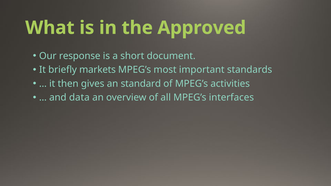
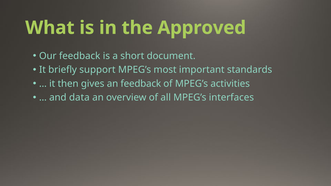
Our response: response -> feedback
markets: markets -> support
an standard: standard -> feedback
